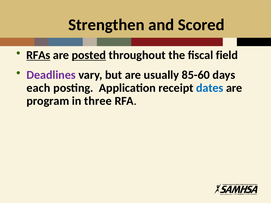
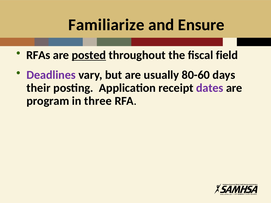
Strengthen: Strengthen -> Familiarize
Scored: Scored -> Ensure
RFAs underline: present -> none
85-60: 85-60 -> 80-60
each: each -> their
dates colour: blue -> purple
